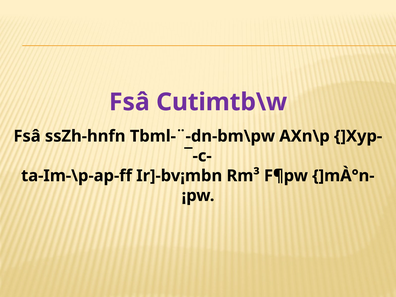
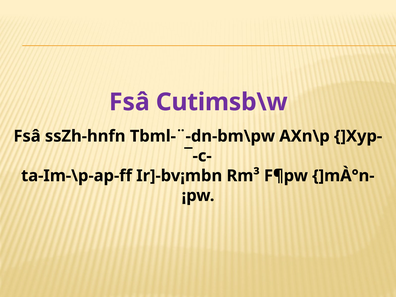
Cutimtb\w: Cutimtb\w -> Cutimsb\w
